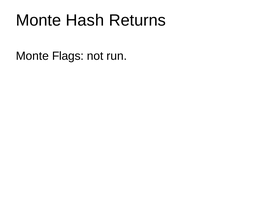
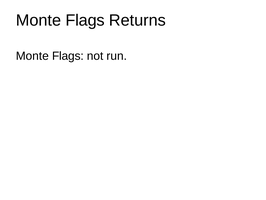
Hash at (85, 20): Hash -> Flags
